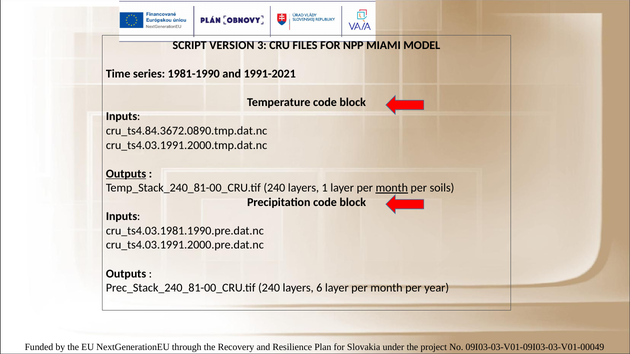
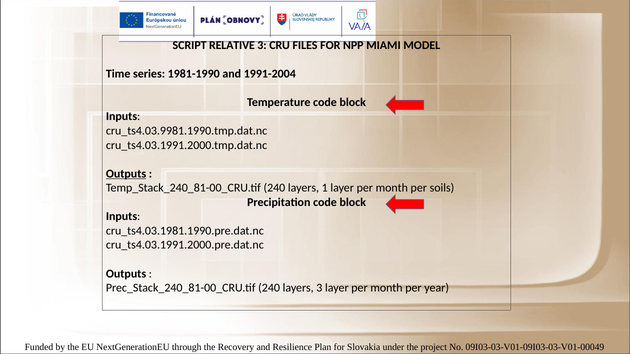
VERSION: VERSION -> RELATIVE
1991-2021: 1991-2021 -> 1991-2004
cru_ts4.84.3672.0890.tmp.dat.nc: cru_ts4.84.3672.0890.tmp.dat.nc -> cru_ts4.03.9981.1990.tmp.dat.nc
month at (392, 188) underline: present -> none
layers 6: 6 -> 3
